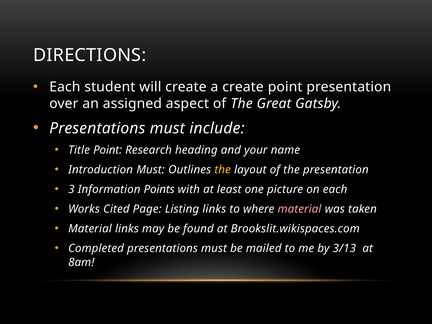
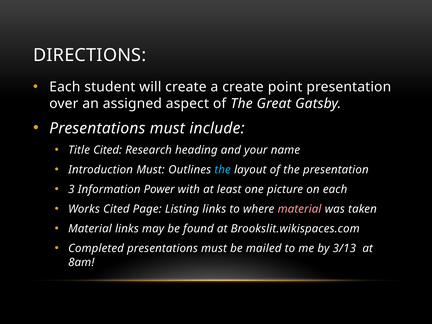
Title Point: Point -> Cited
the at (223, 170) colour: yellow -> light blue
Points: Points -> Power
